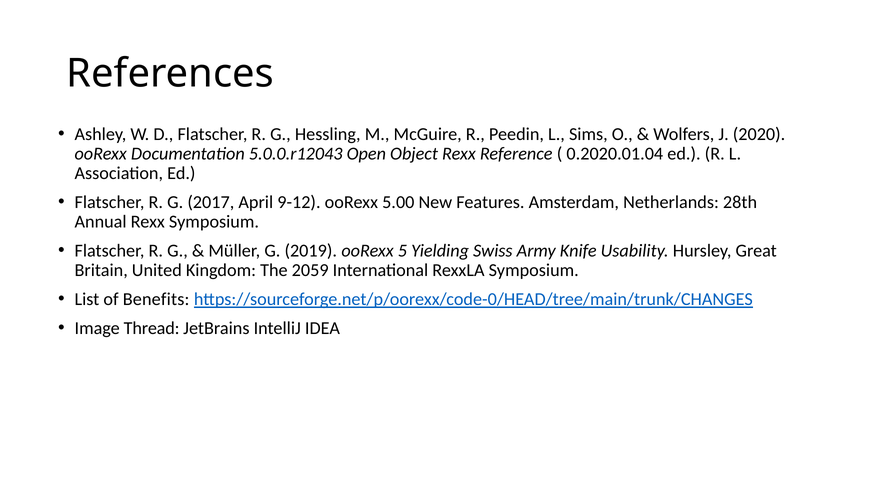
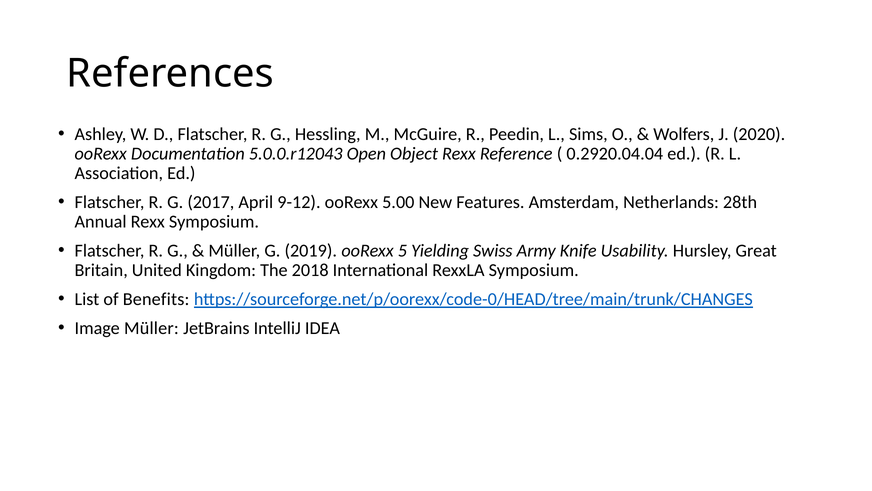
0.2020.01.04: 0.2020.01.04 -> 0.2920.04.04
2059: 2059 -> 2018
Image Thread: Thread -> Müller
